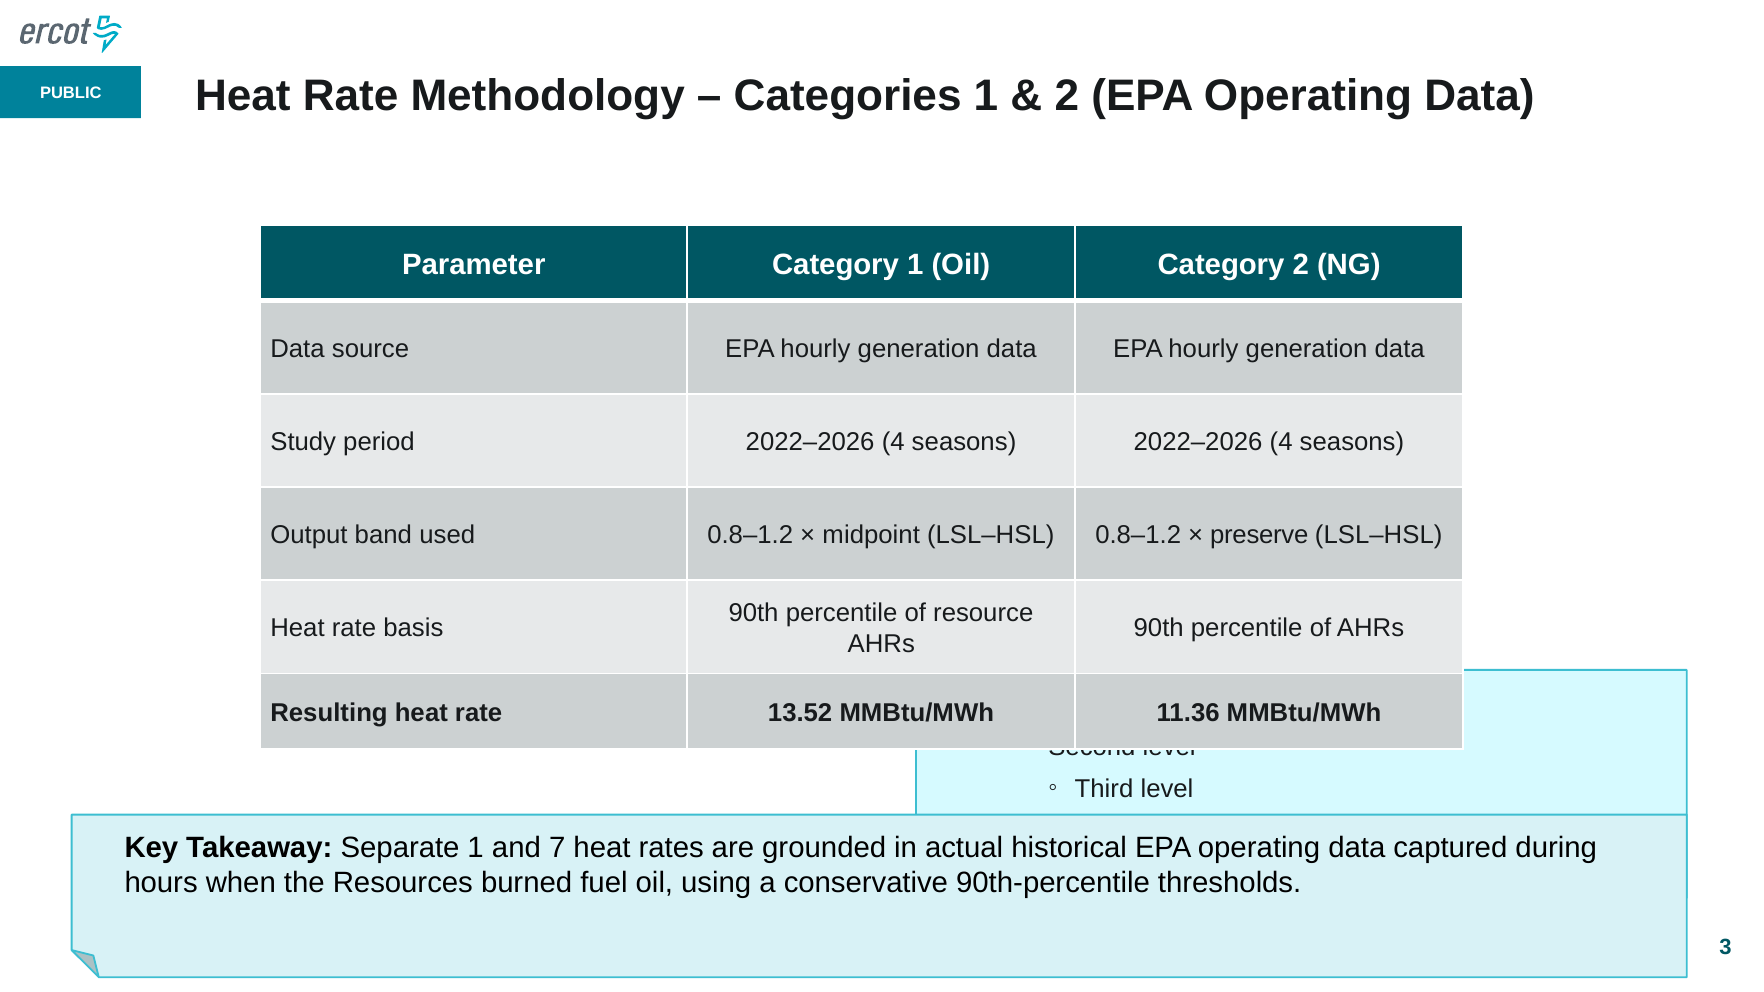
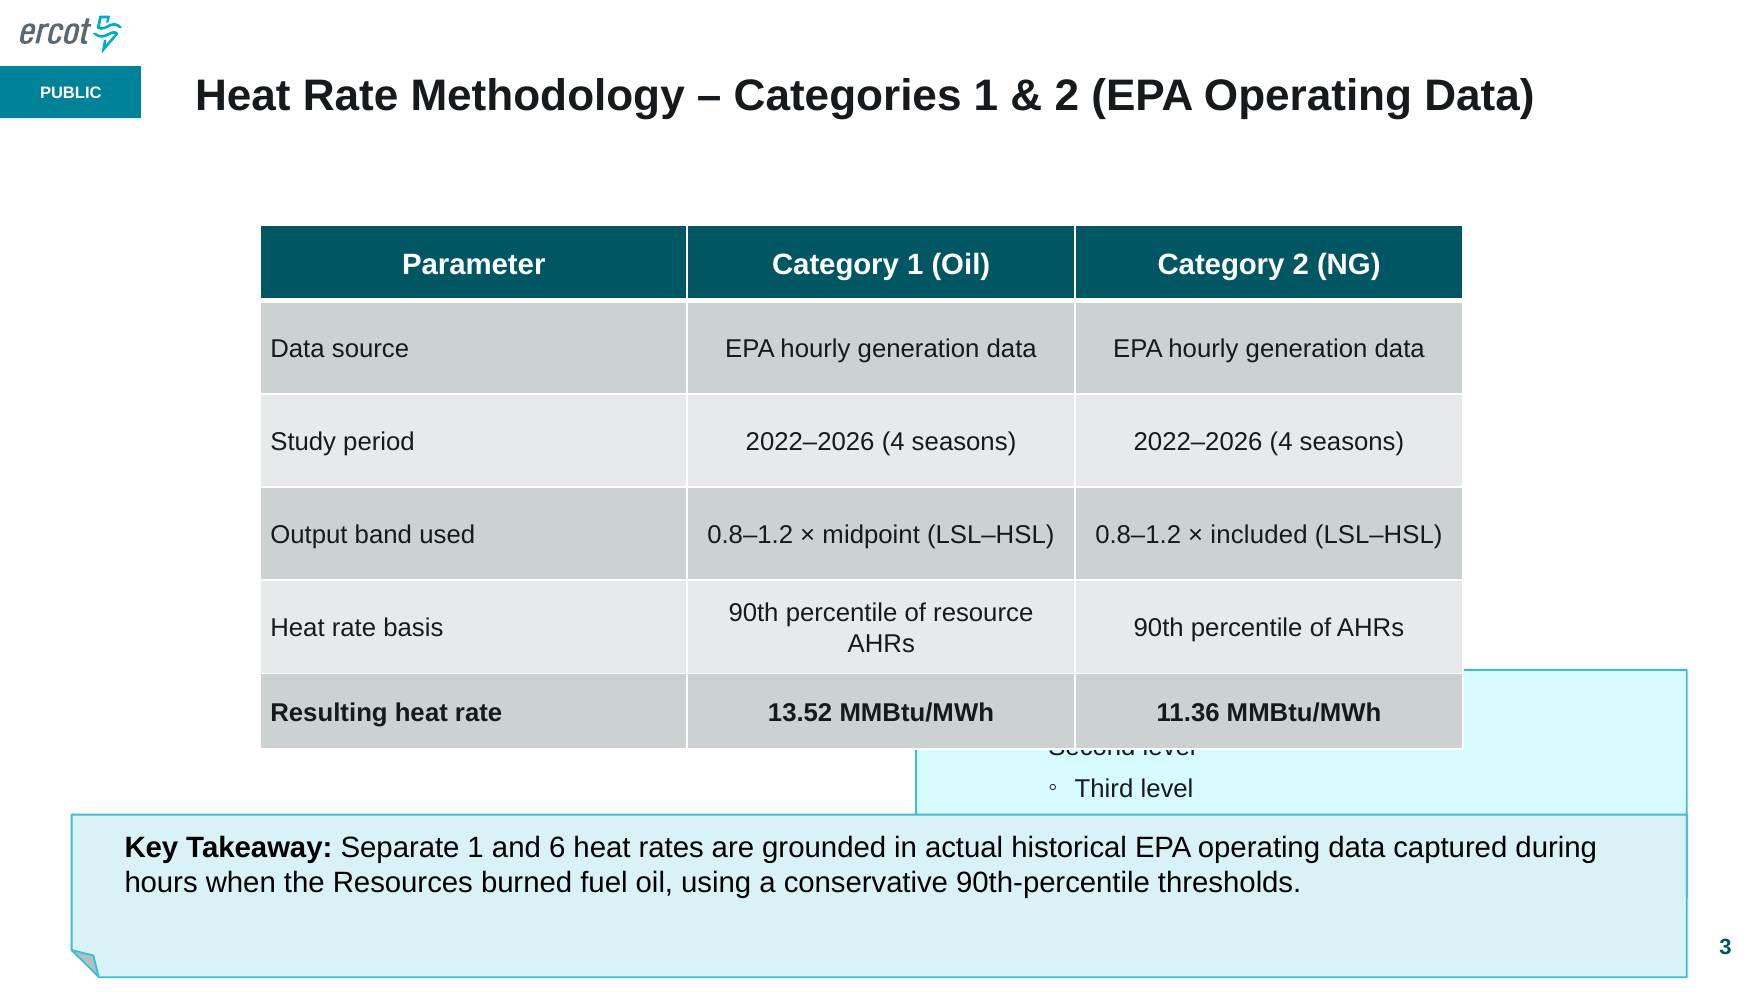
preserve: preserve -> included
7: 7 -> 6
